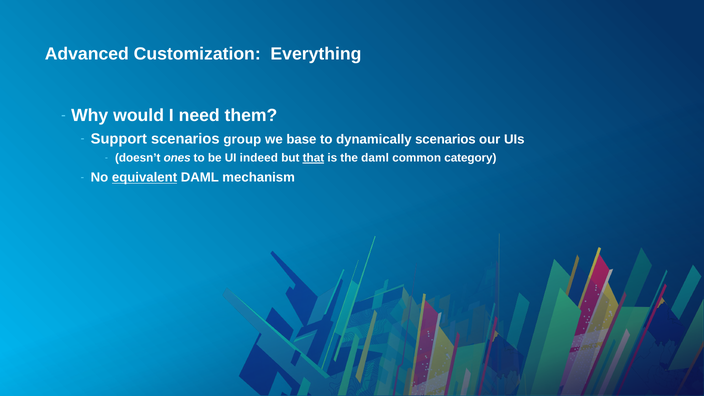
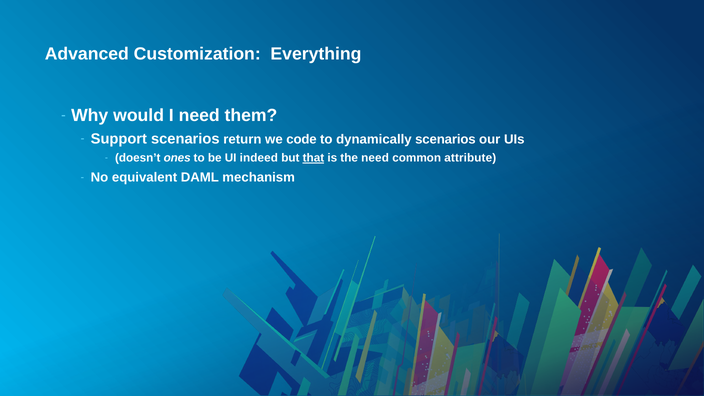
group: group -> return
base: base -> code
the daml: daml -> need
category: category -> attribute
equivalent underline: present -> none
